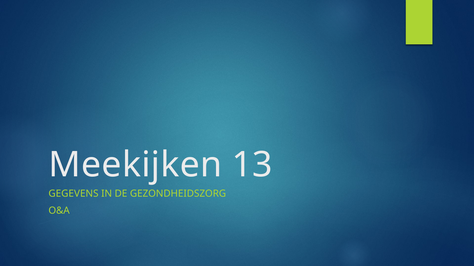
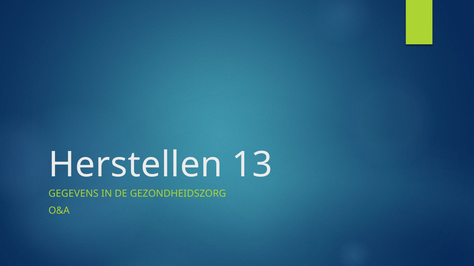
Meekijken: Meekijken -> Herstellen
